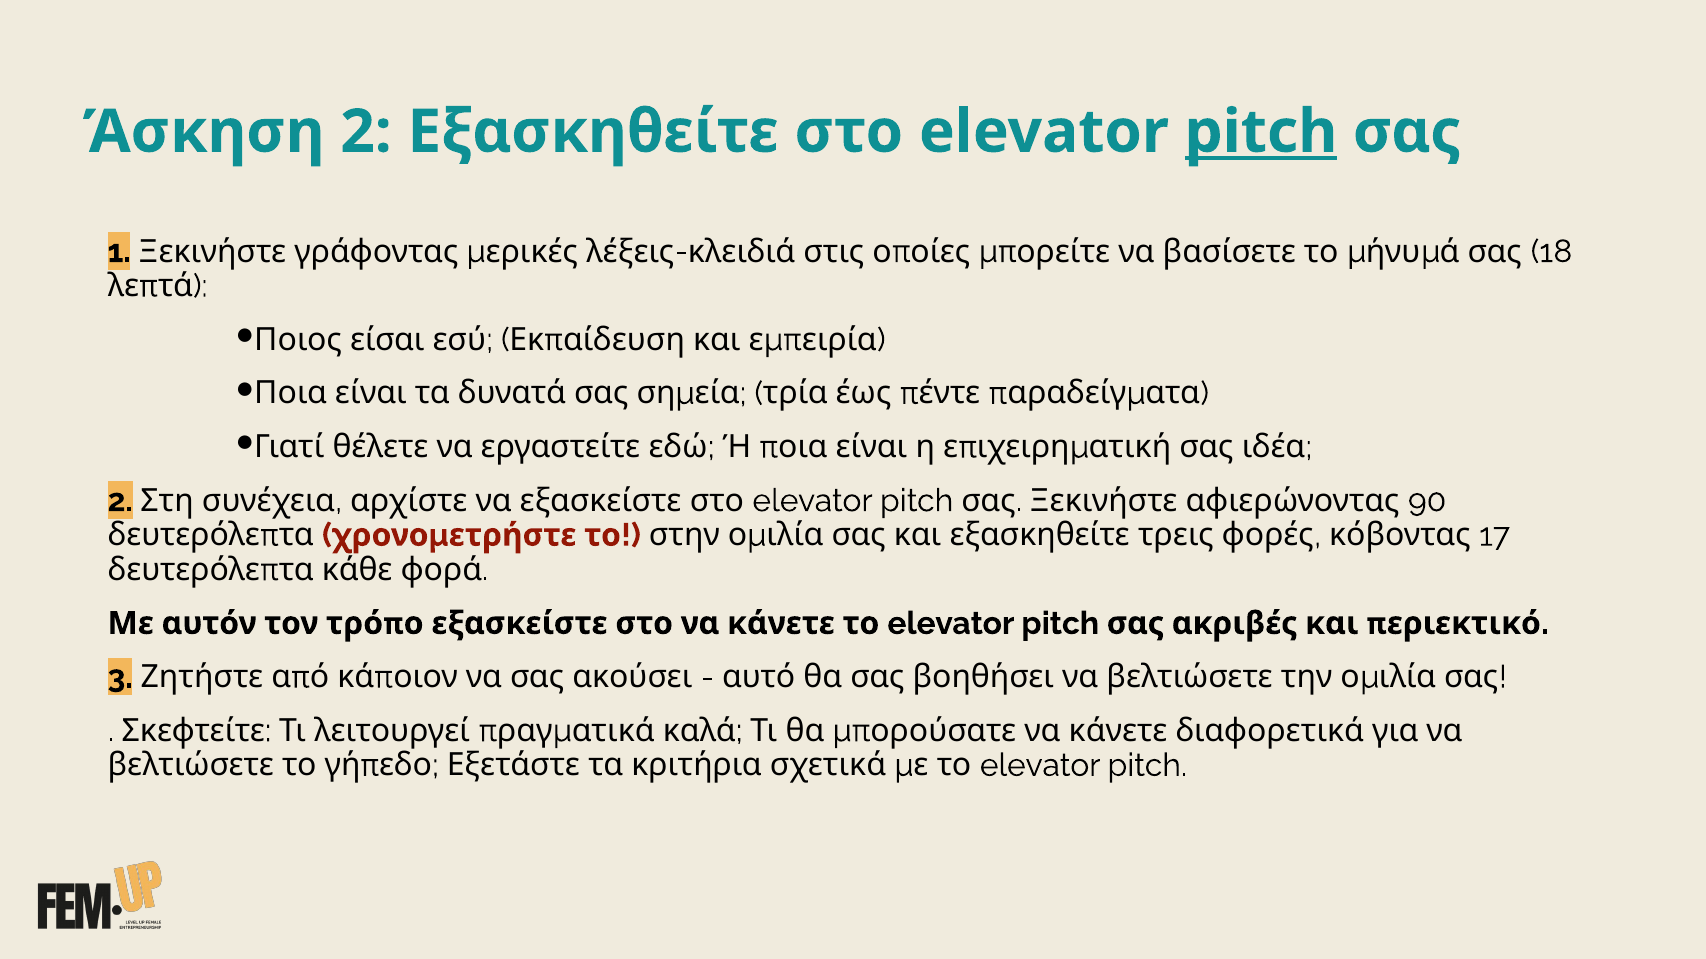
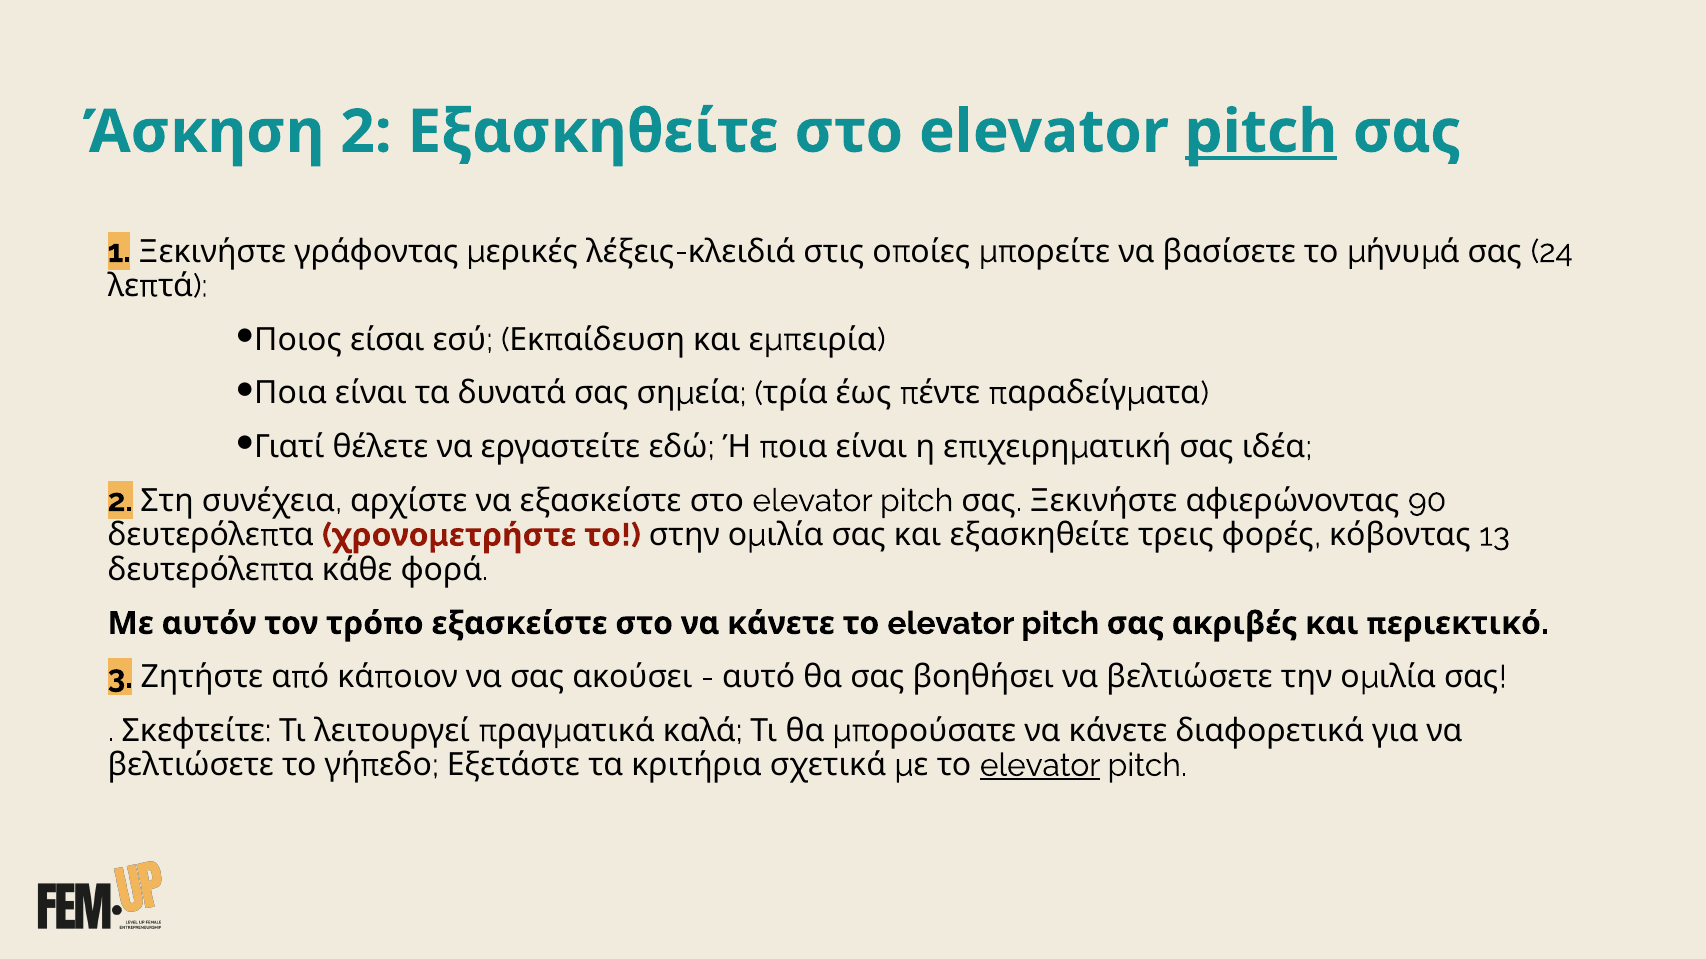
18: 18 -> 24
17: 17 -> 13
elevator at (1040, 766) underline: none -> present
